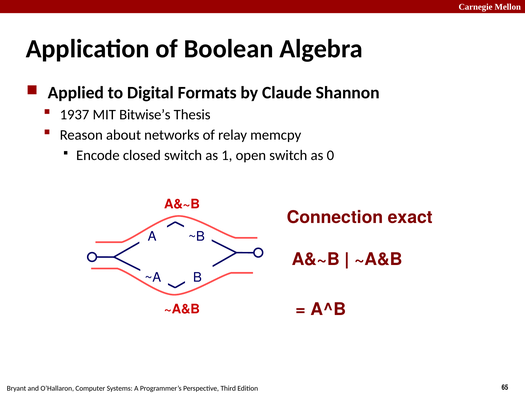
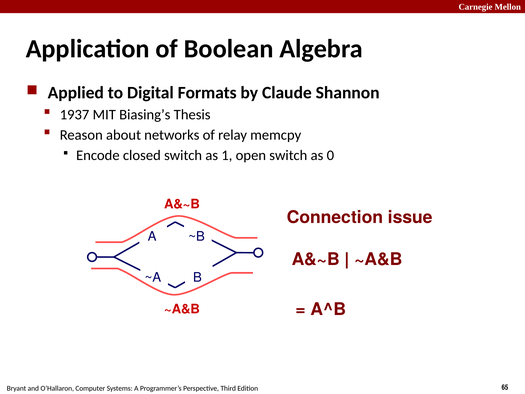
Bitwise’s: Bitwise’s -> Biasing’s
exact: exact -> issue
